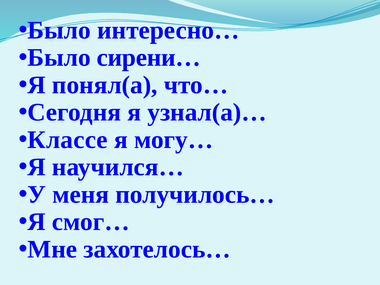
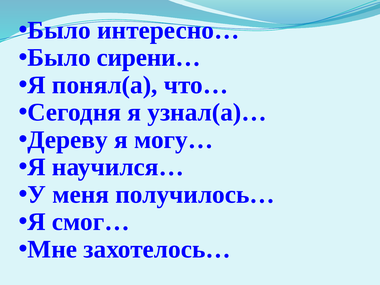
Классе: Классе -> Дереву
